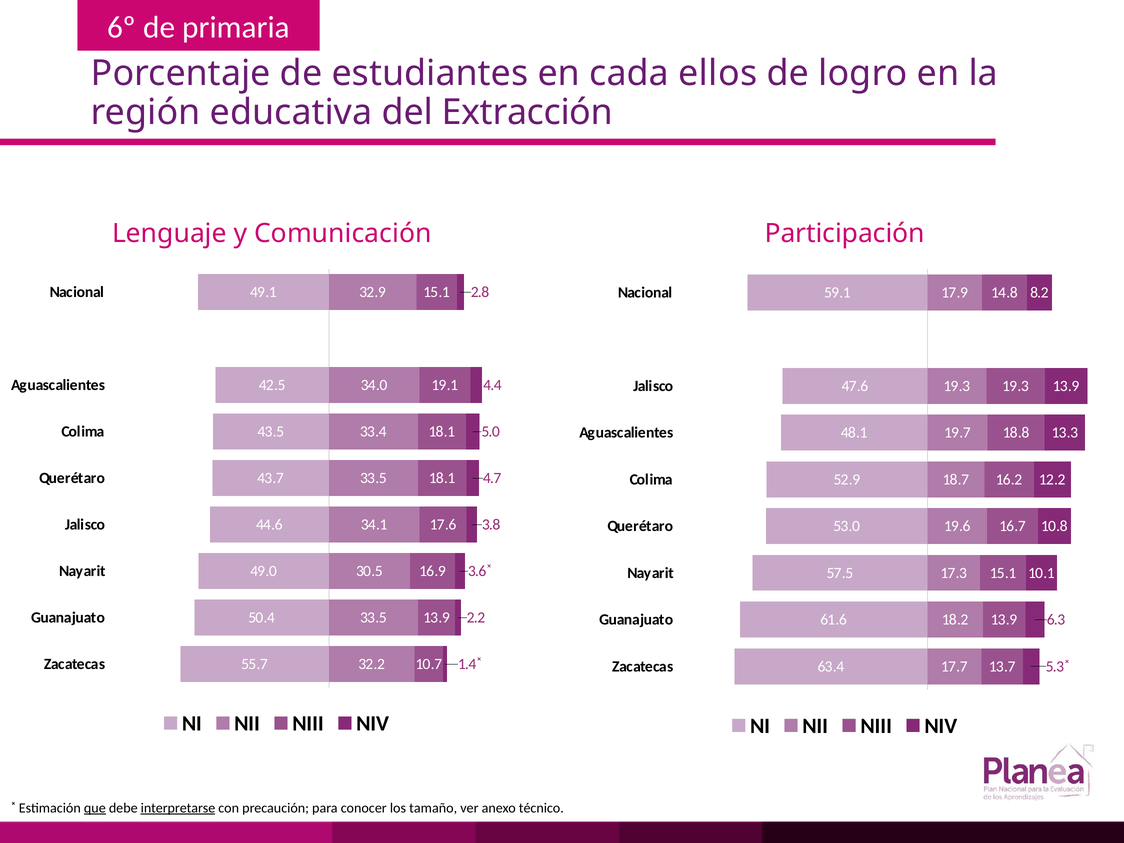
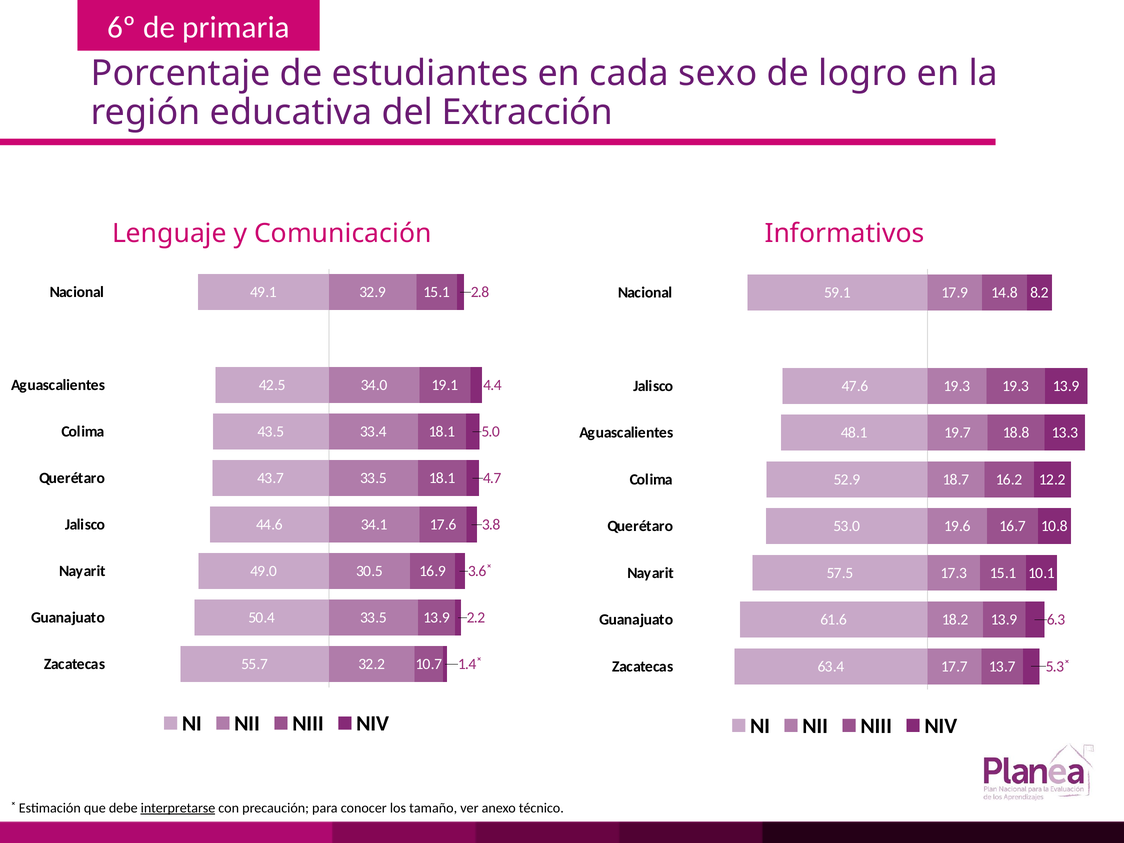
ellos: ellos -> sexo
Participación: Participación -> Informativos
que underline: present -> none
